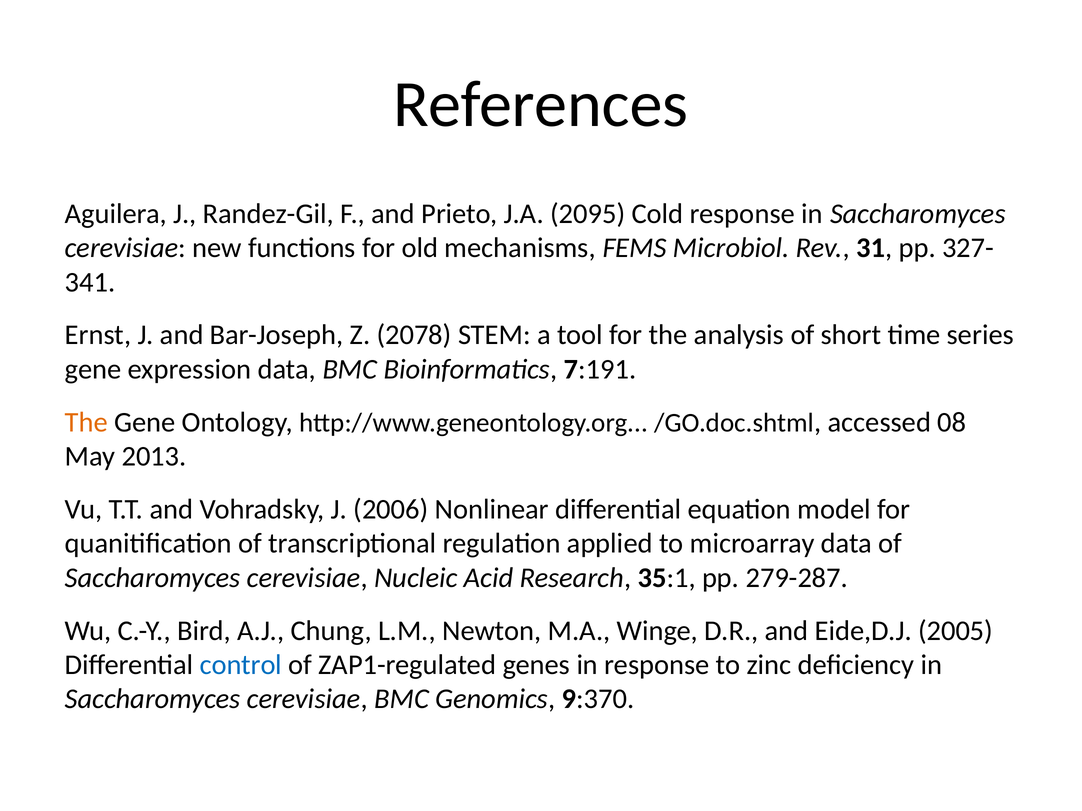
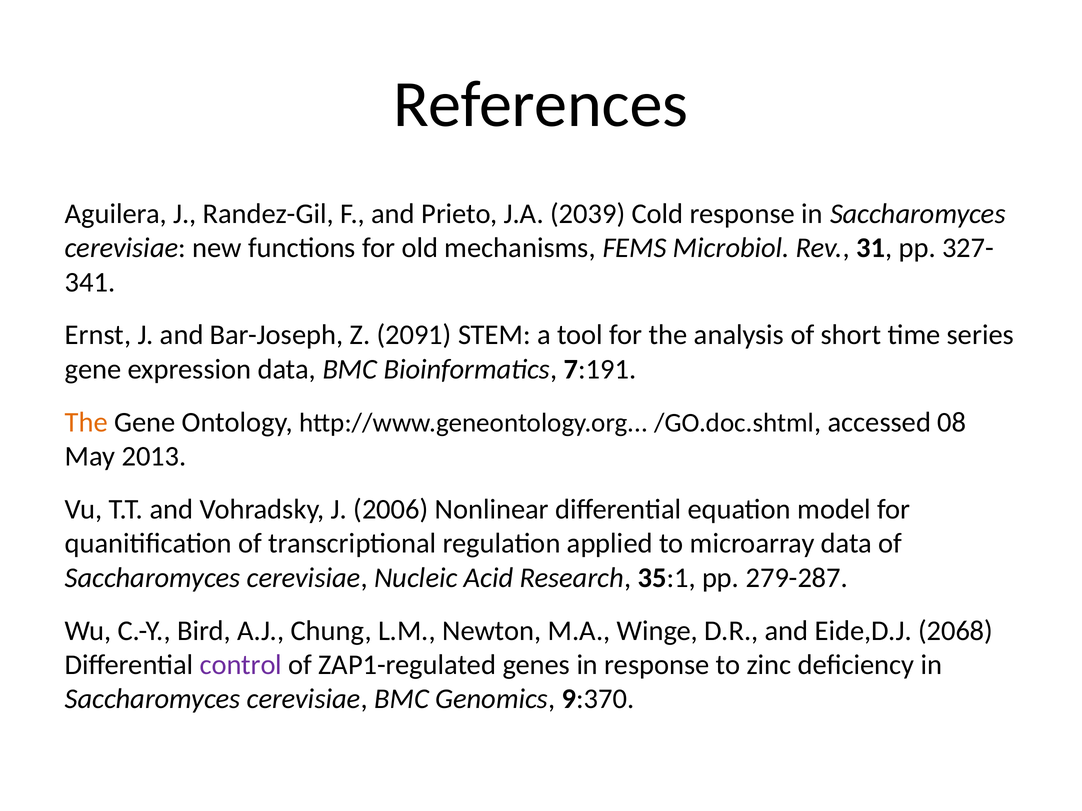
2095: 2095 -> 2039
2078: 2078 -> 2091
2005: 2005 -> 2068
control colour: blue -> purple
